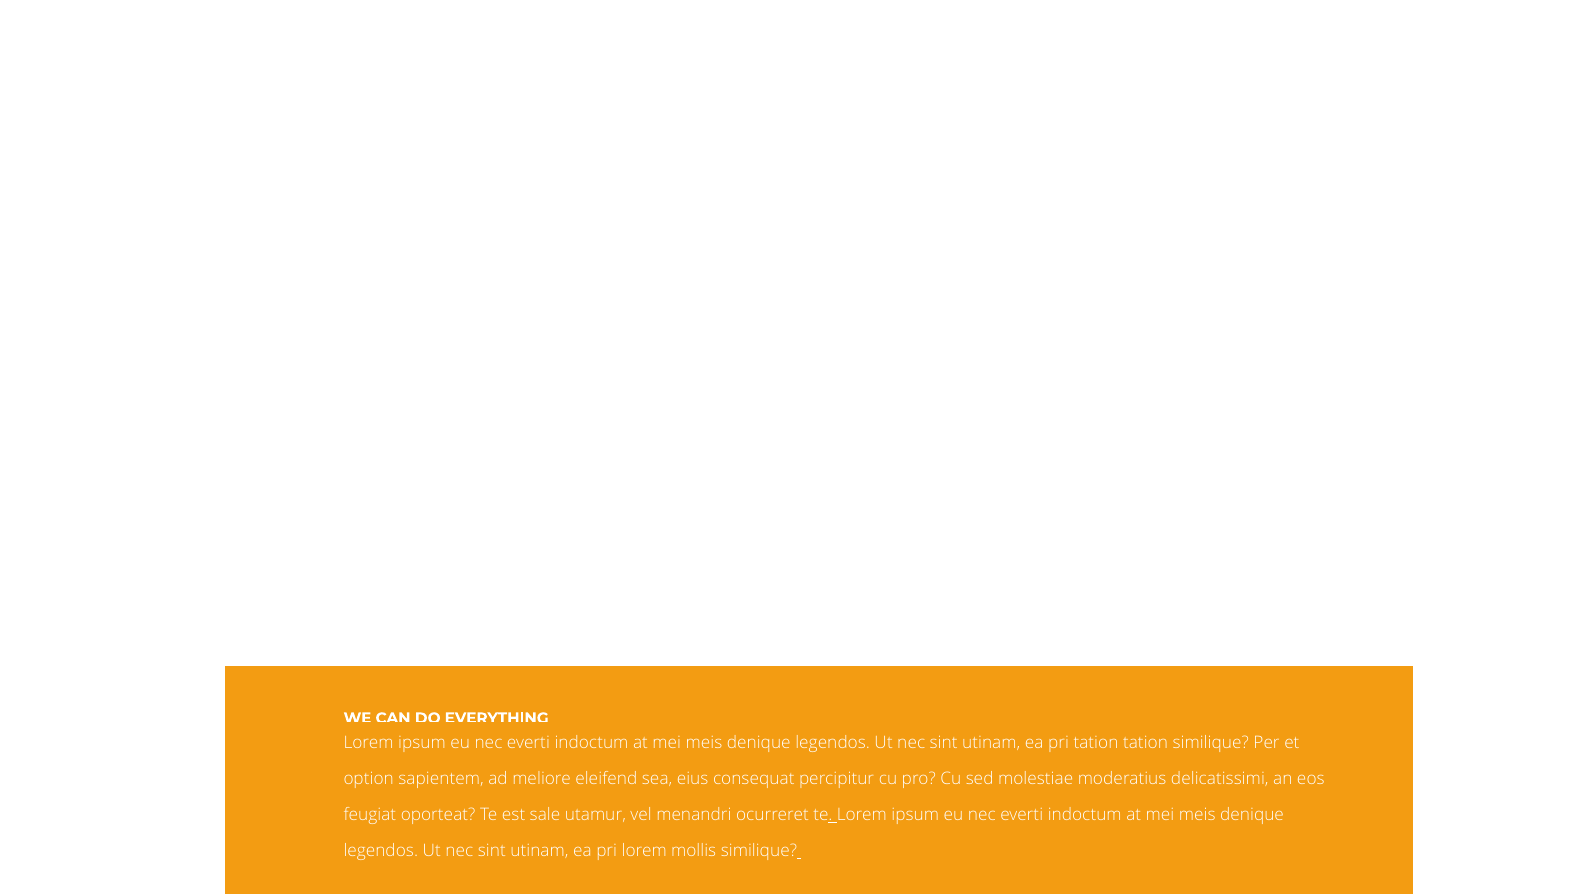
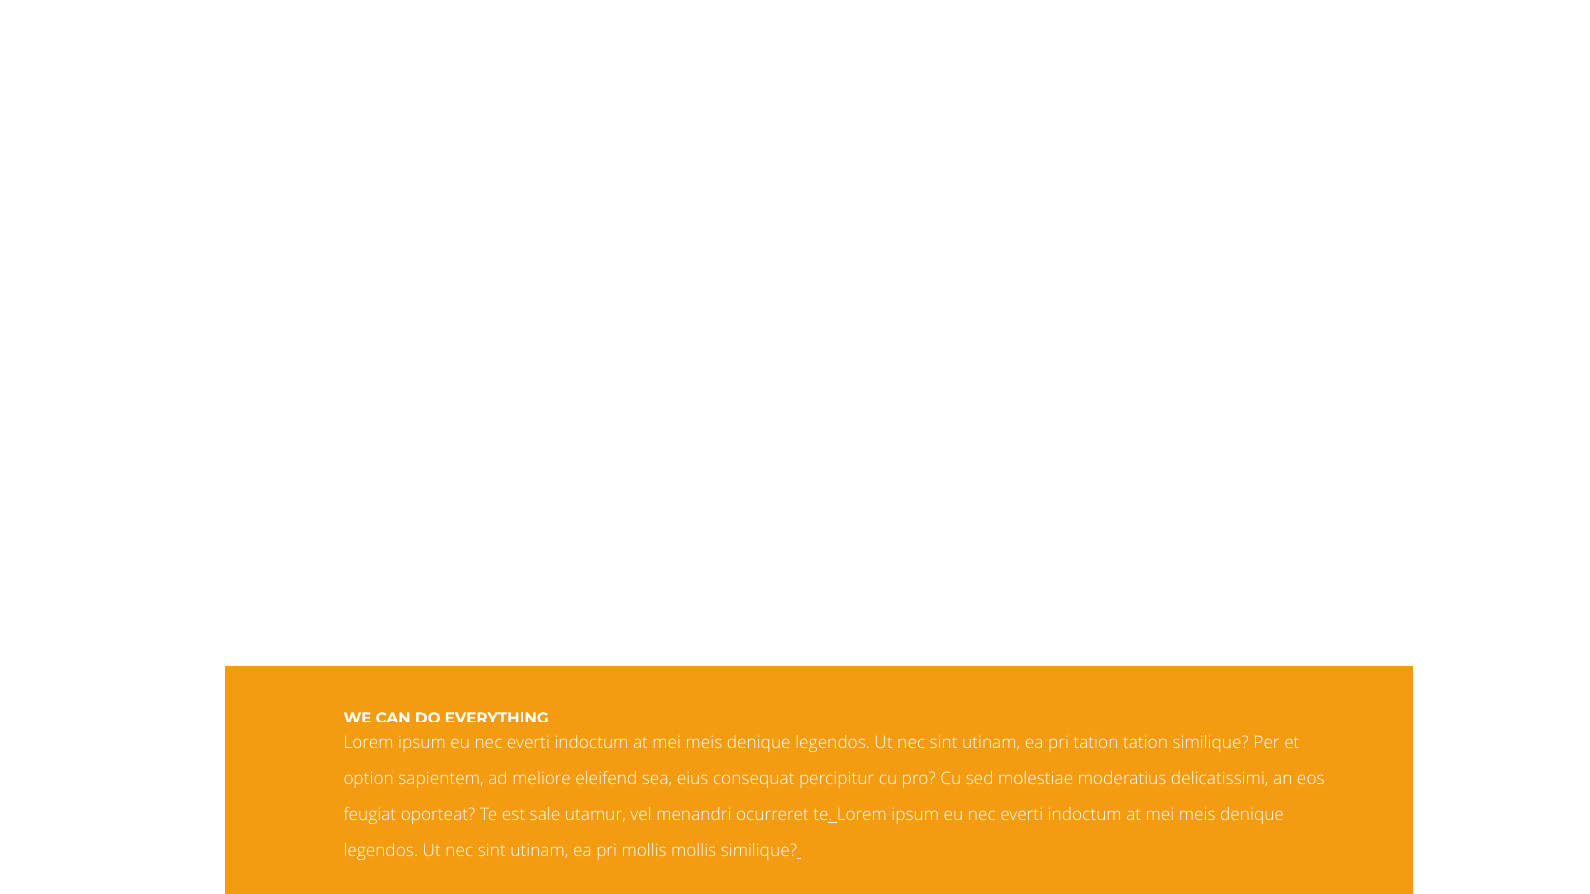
pri lorem: lorem -> mollis
